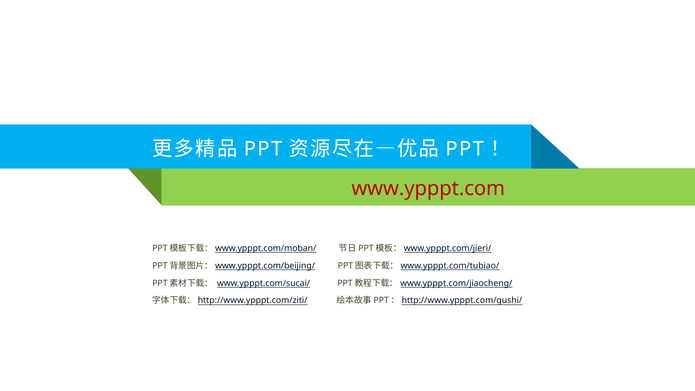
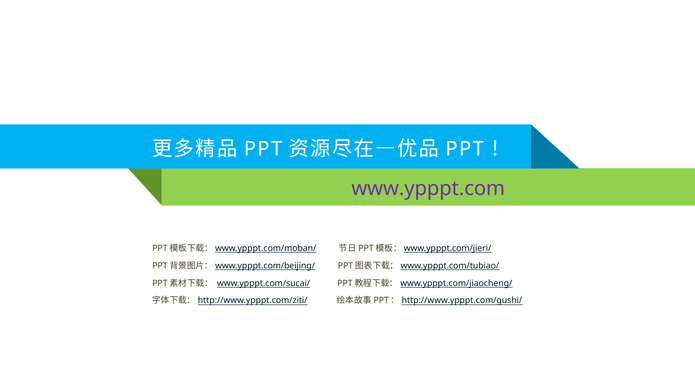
www.ypppt.com colour: red -> purple
